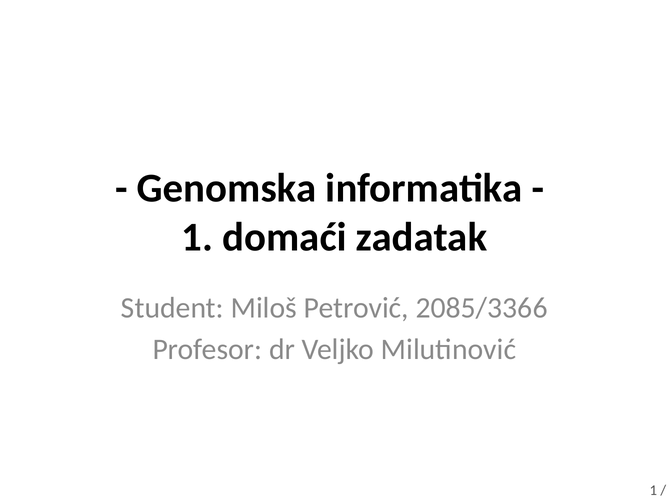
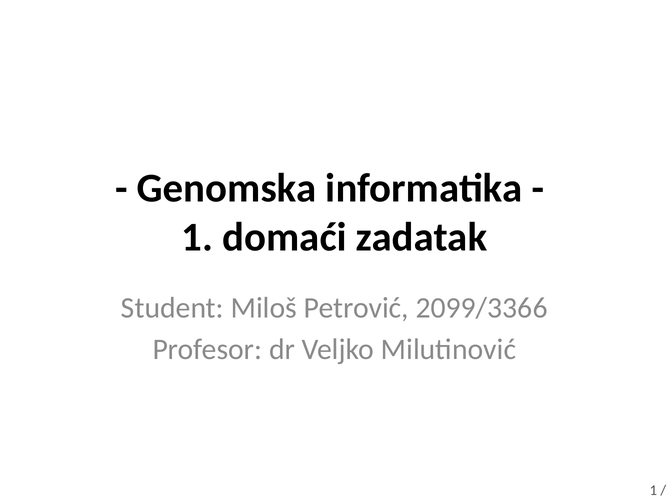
2085/3366: 2085/3366 -> 2099/3366
